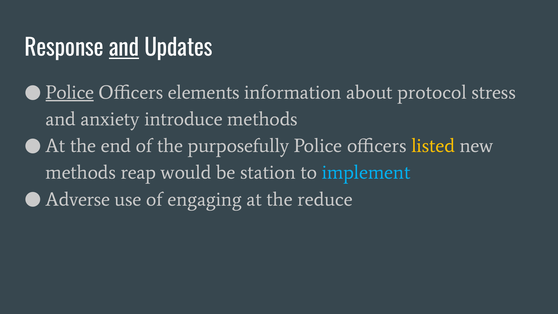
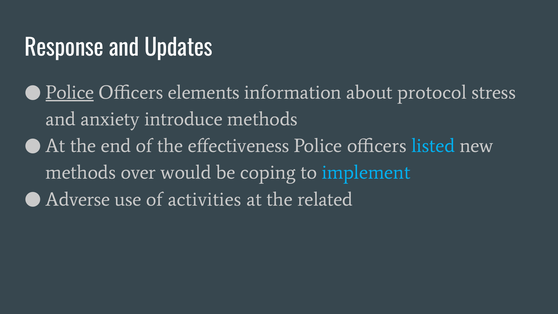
and at (124, 48) underline: present -> none
purposefully: purposefully -> effectiveness
listed colour: yellow -> light blue
reap: reap -> over
station: station -> coping
engaging: engaging -> activities
reduce: reduce -> related
